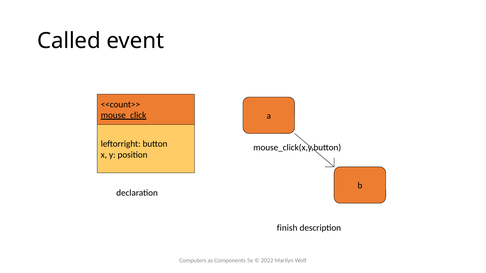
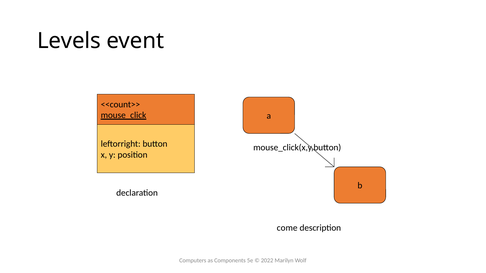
Called: Called -> Levels
finish: finish -> come
